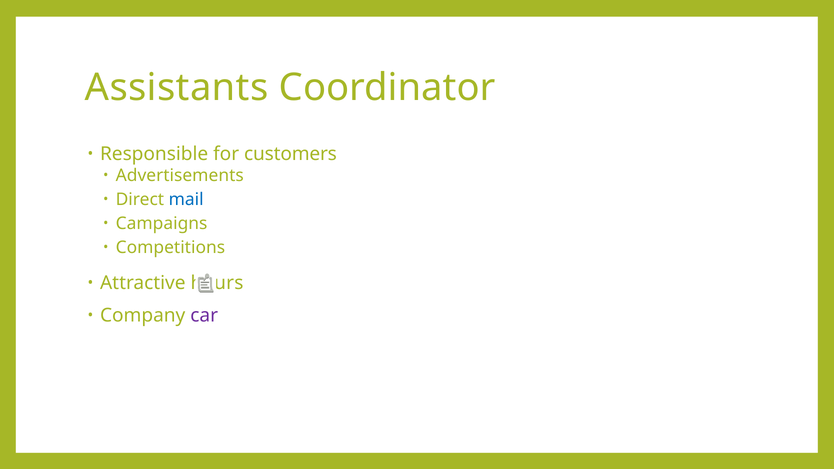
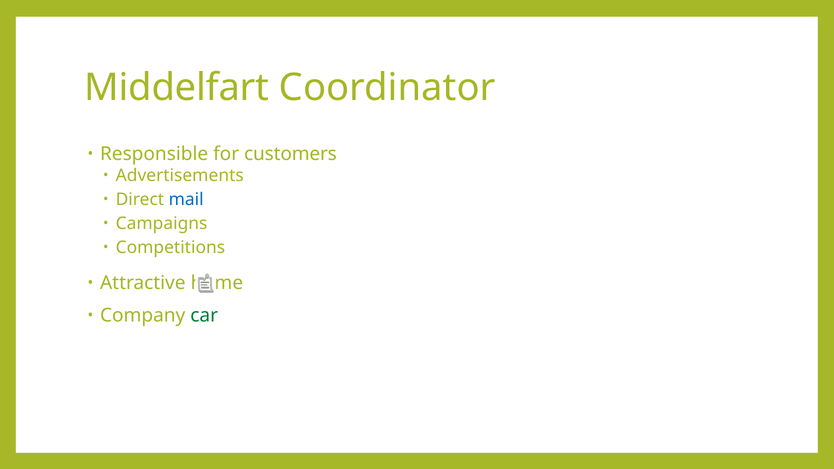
Assistants: Assistants -> Middelfart
hours: hours -> home
car colour: purple -> green
